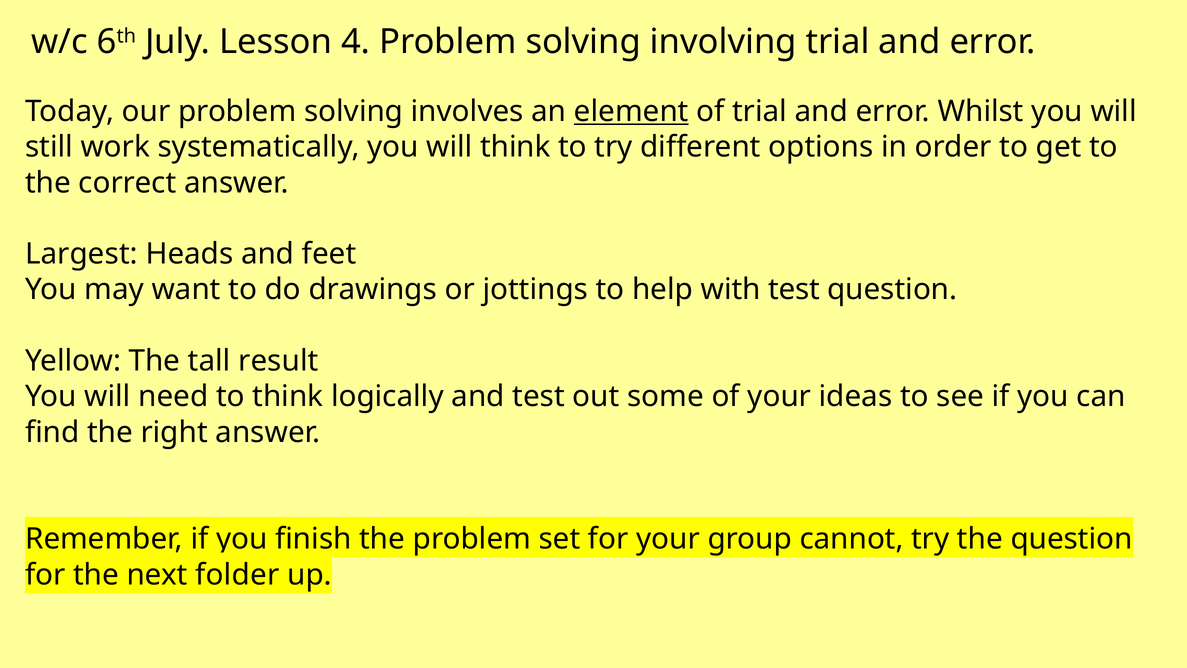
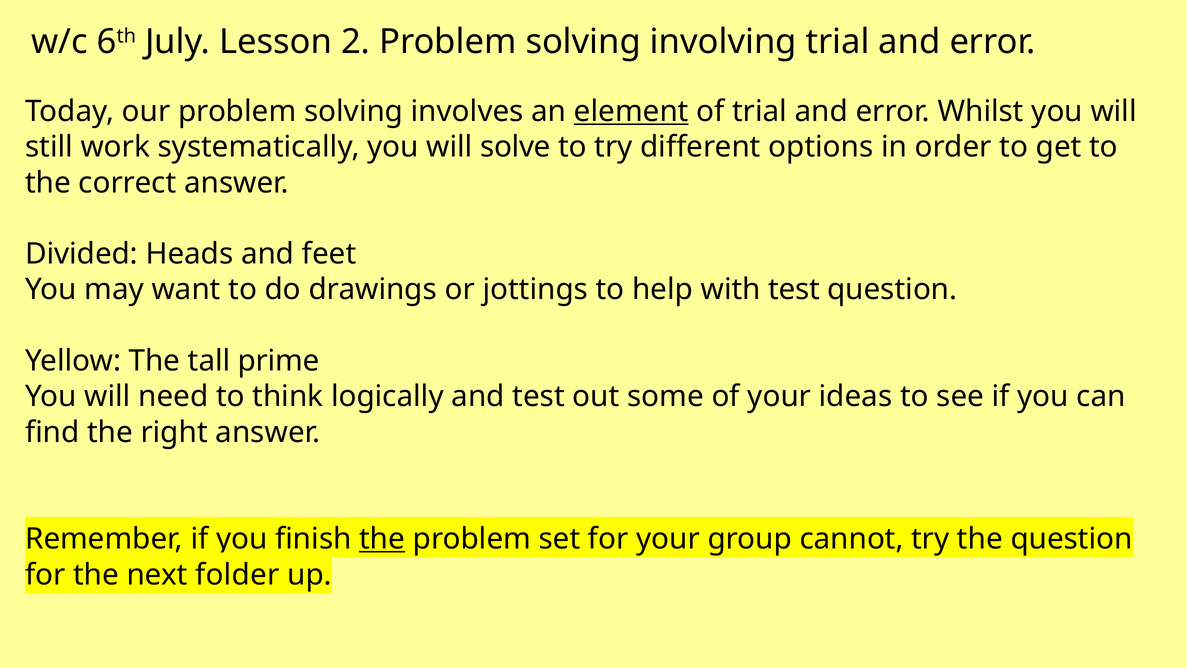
4: 4 -> 2
will think: think -> solve
Largest: Largest -> Divided
result: result -> prime
the at (382, 539) underline: none -> present
